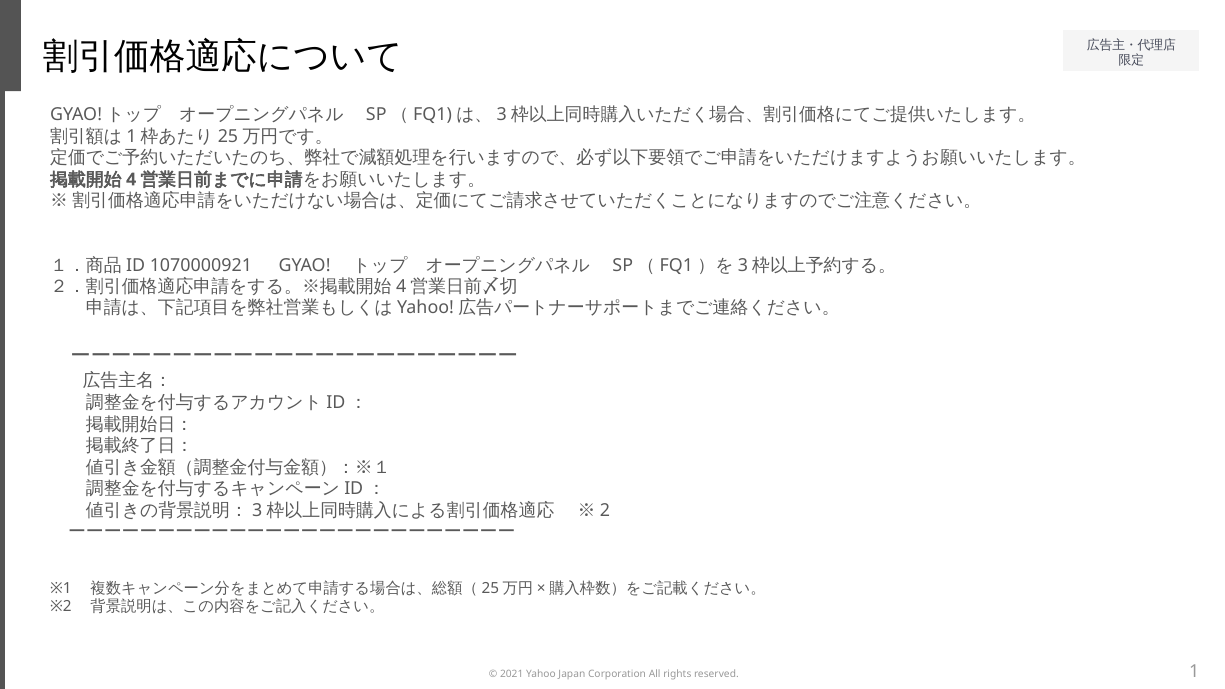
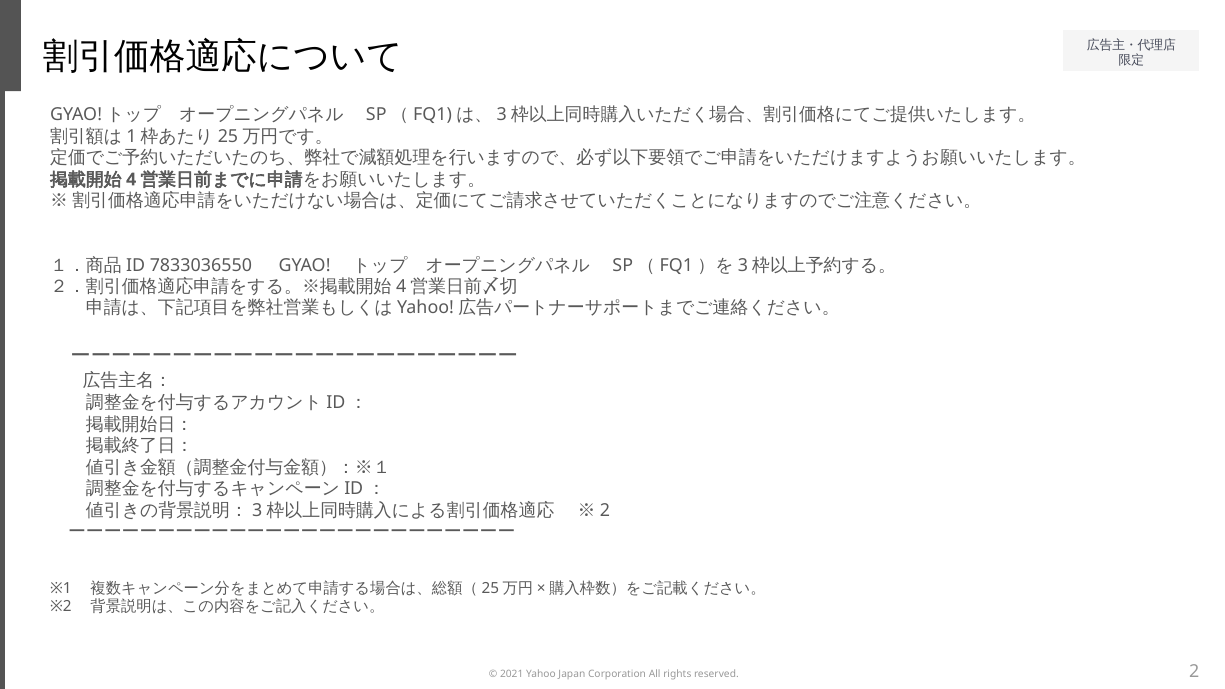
1070000921: 1070000921 -> 7833036550
1: 1 -> 2
